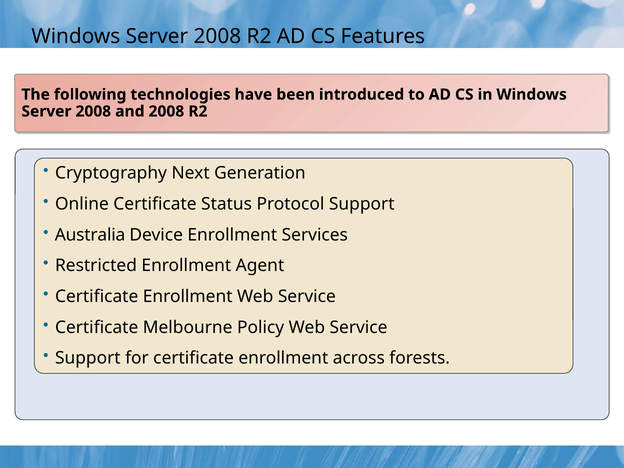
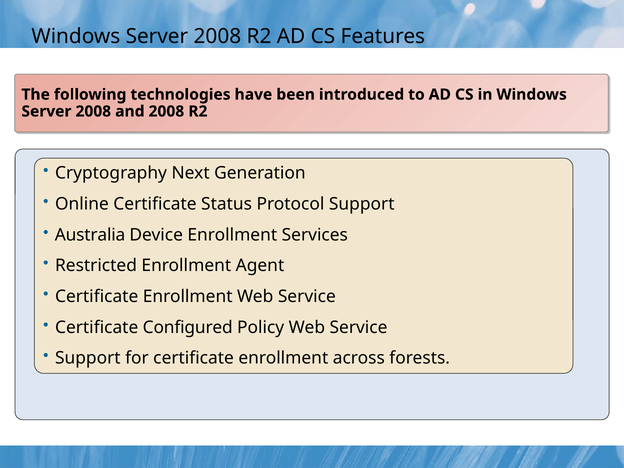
Melbourne: Melbourne -> Configured
